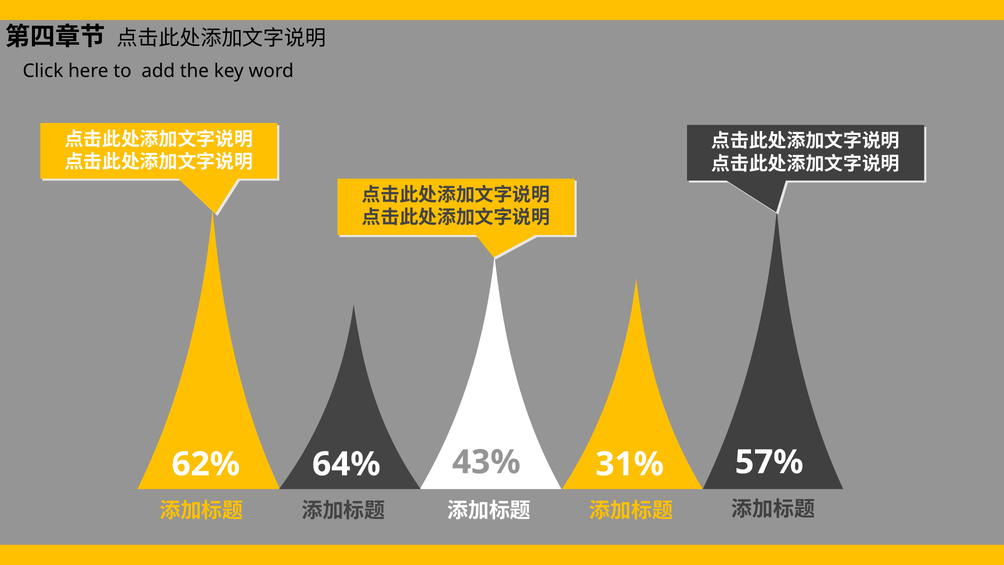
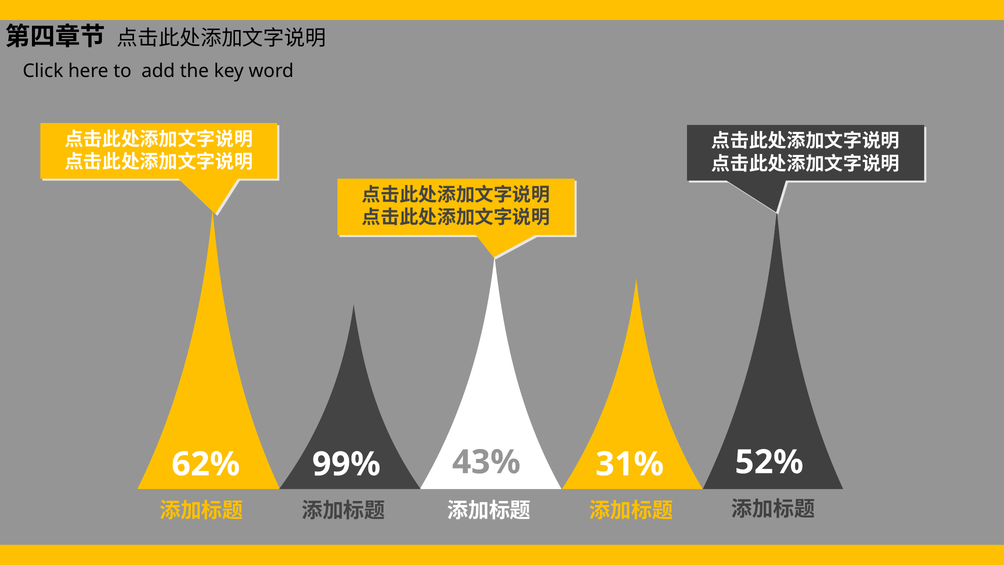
57%: 57% -> 52%
64%: 64% -> 99%
